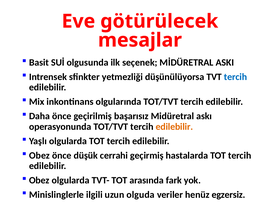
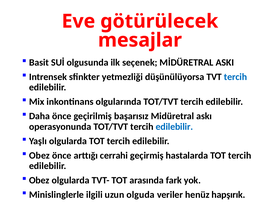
edilebilir at (174, 127) colour: orange -> blue
düşük: düşük -> arttığı
egzersiz: egzersiz -> hapşırık
